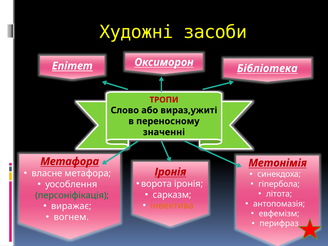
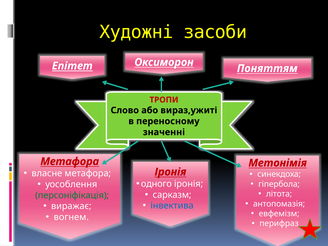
Бібліотека: Бібліотека -> Поняттям
ворота: ворота -> одного
інвектива colour: orange -> blue
